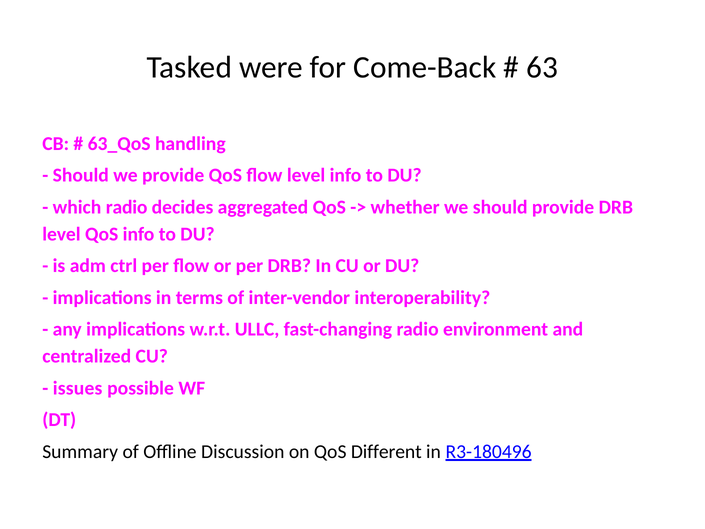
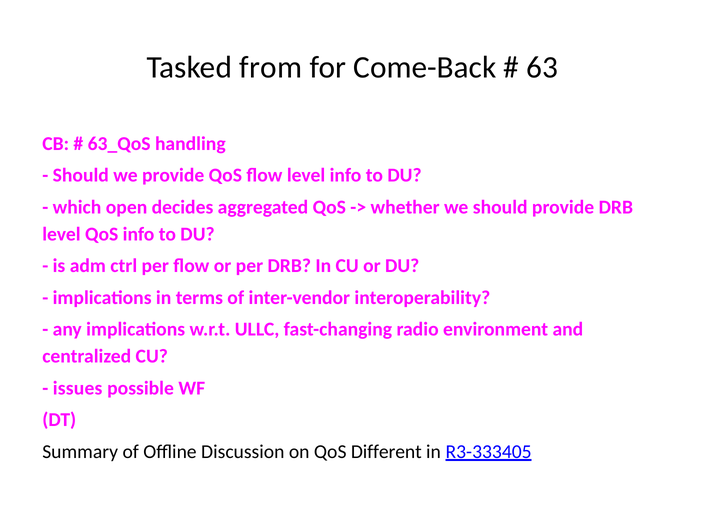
were: were -> from
which radio: radio -> open
R3-180496: R3-180496 -> R3-333405
